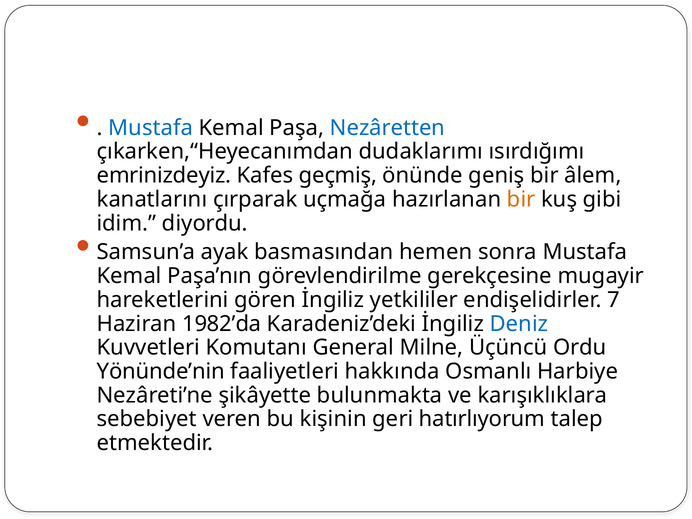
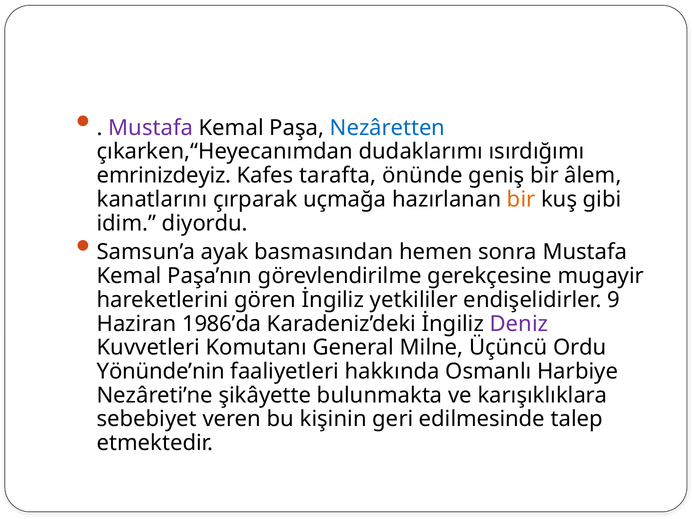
Mustafa at (151, 128) colour: blue -> purple
geçmiş: geçmiş -> tarafta
7: 7 -> 9
1982’da: 1982’da -> 1986’da
Deniz colour: blue -> purple
hatırlıyorum: hatırlıyorum -> edilmesinde
